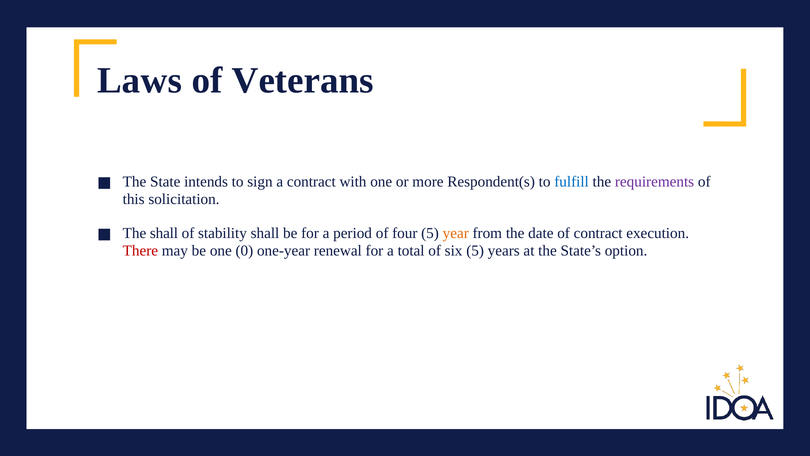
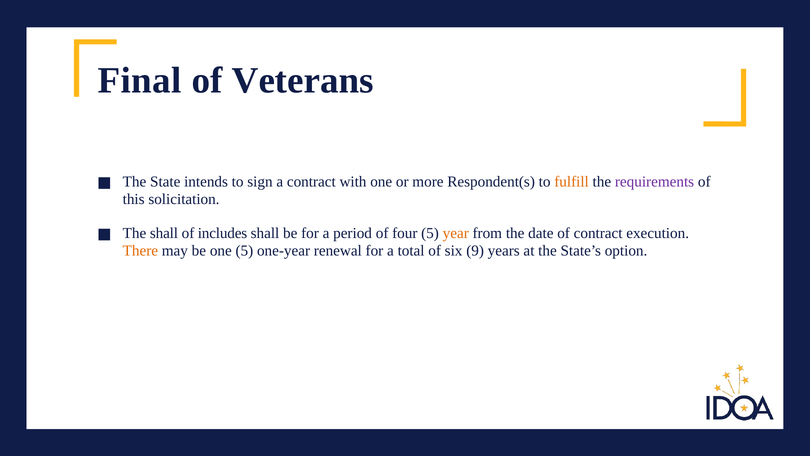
Laws: Laws -> Final
fulfill colour: blue -> orange
stability: stability -> includes
There colour: red -> orange
one 0: 0 -> 5
six 5: 5 -> 9
